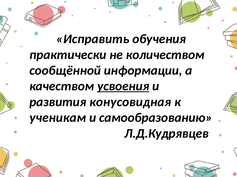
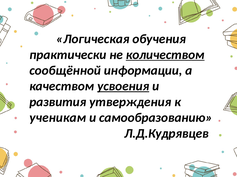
Исправить: Исправить -> Логическая
количеством underline: none -> present
конусовидная: конусовидная -> утверждения
